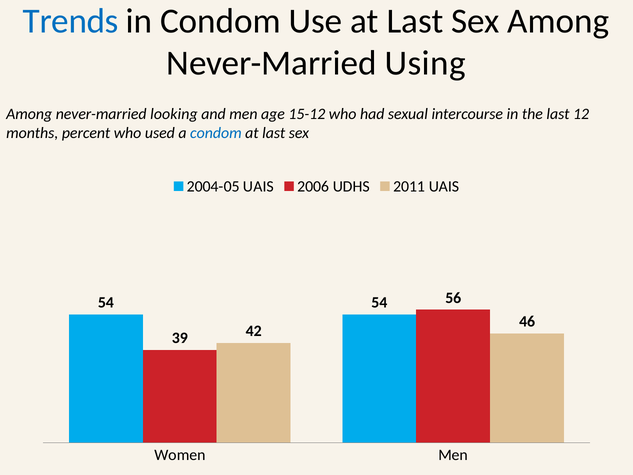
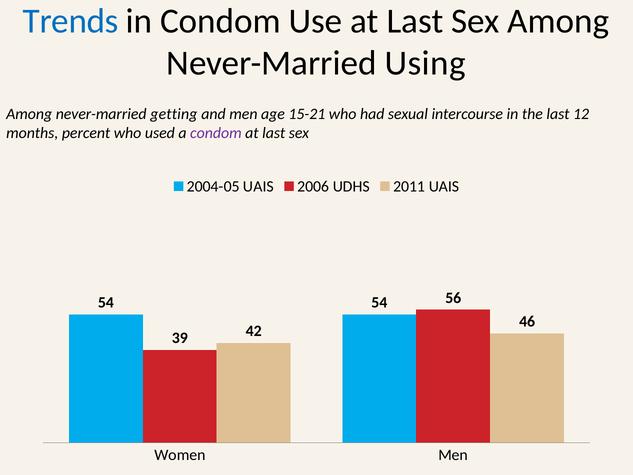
looking: looking -> getting
15-12: 15-12 -> 15-21
condom at (216, 133) colour: blue -> purple
